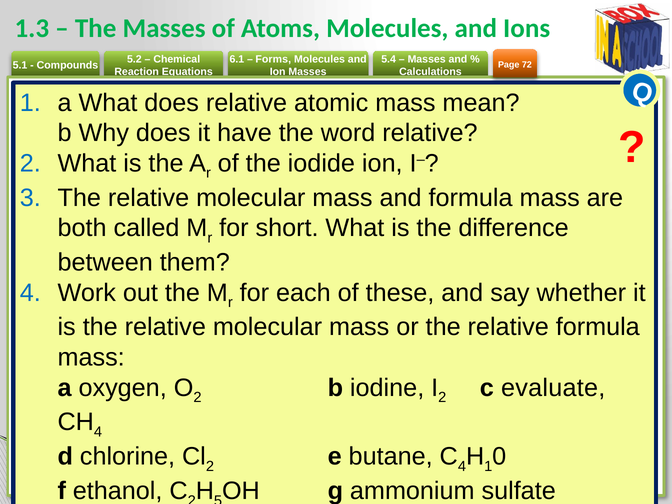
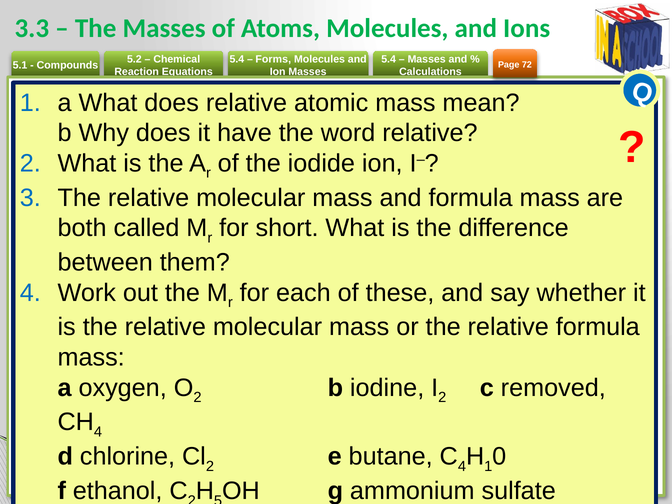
1.3: 1.3 -> 3.3
6.1 at (237, 59): 6.1 -> 5.4
evaluate: evaluate -> removed
